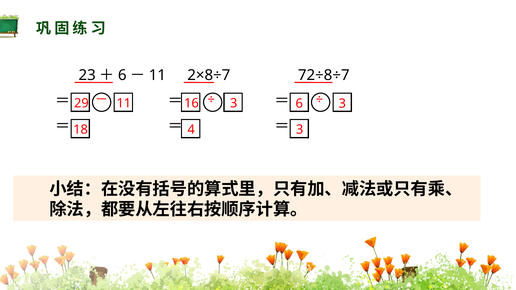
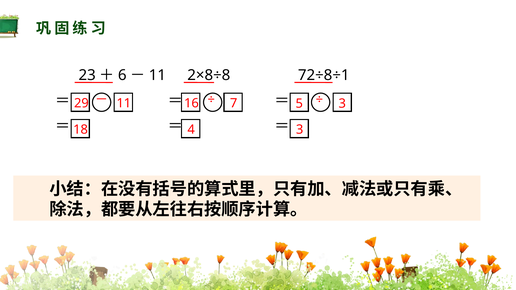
2×8÷7: 2×8÷7 -> 2×8÷8
72÷8÷7: 72÷8÷7 -> 72÷8÷1
16 3: 3 -> 7
11 6: 6 -> 5
